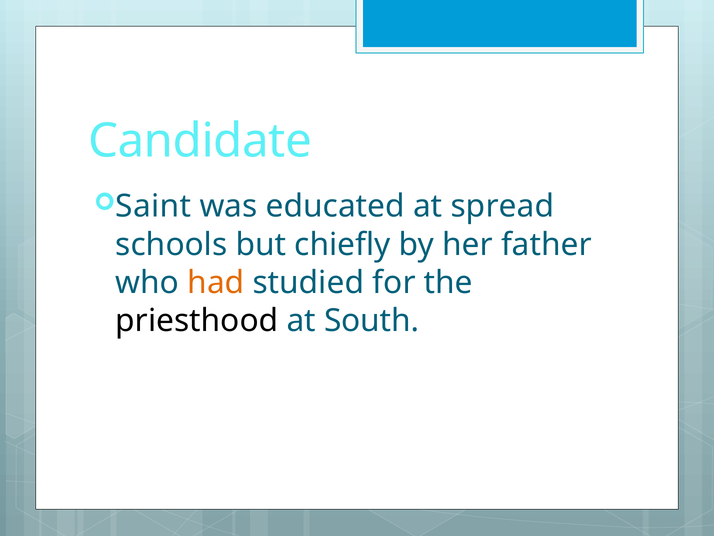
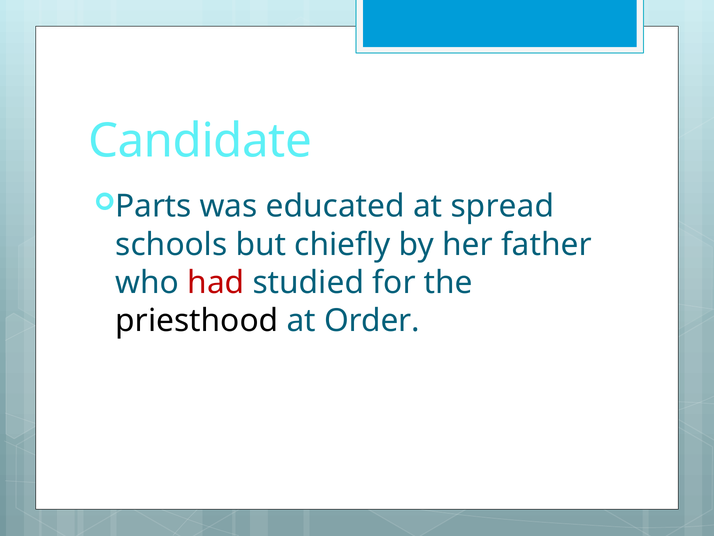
Saint: Saint -> Parts
had colour: orange -> red
South: South -> Order
